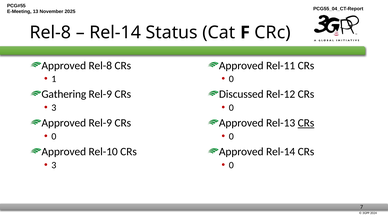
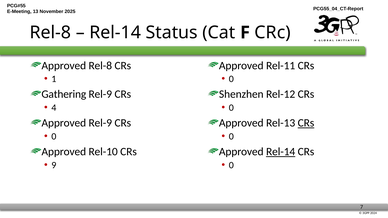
Discussed: Discussed -> Shenzhen
3 at (54, 108): 3 -> 4
Rel-14 at (281, 152) underline: none -> present
3 at (54, 165): 3 -> 9
